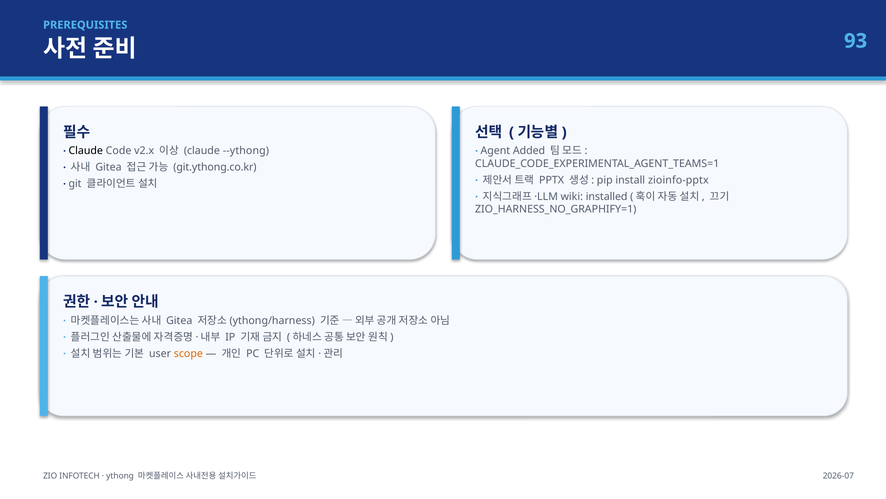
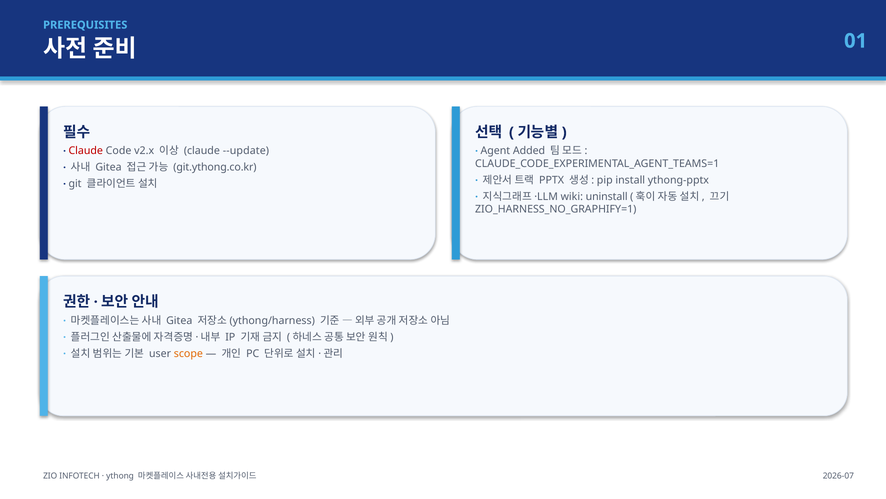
93: 93 -> 01
Claude at (86, 151) colour: black -> red
--ythong: --ythong -> --update
zioinfo-pptx: zioinfo-pptx -> ythong-pptx
installed: installed -> uninstall
